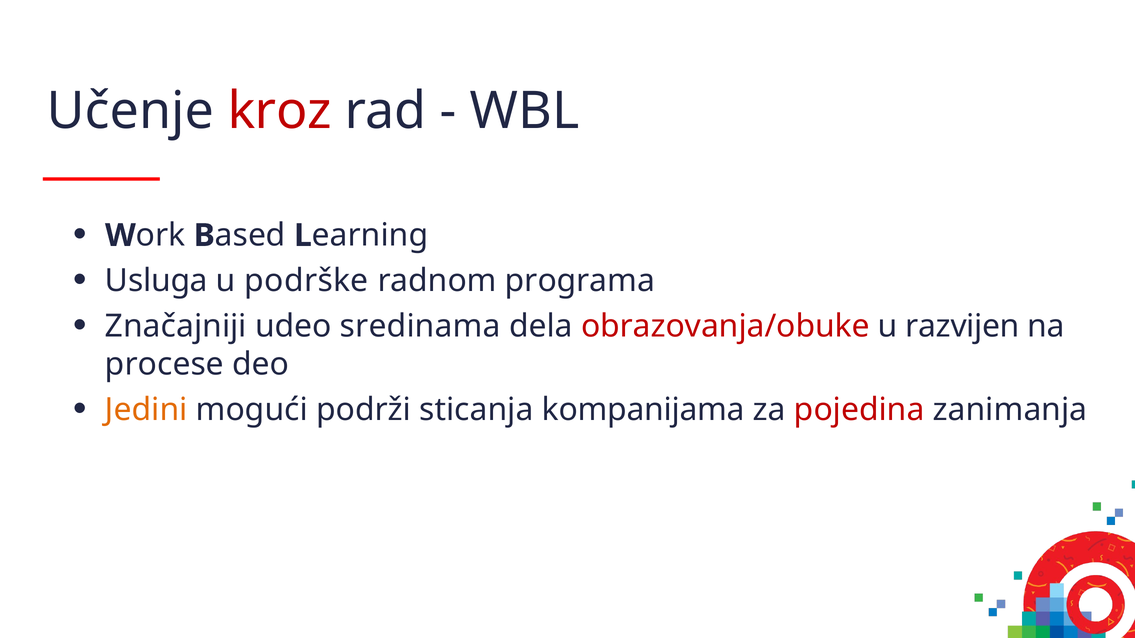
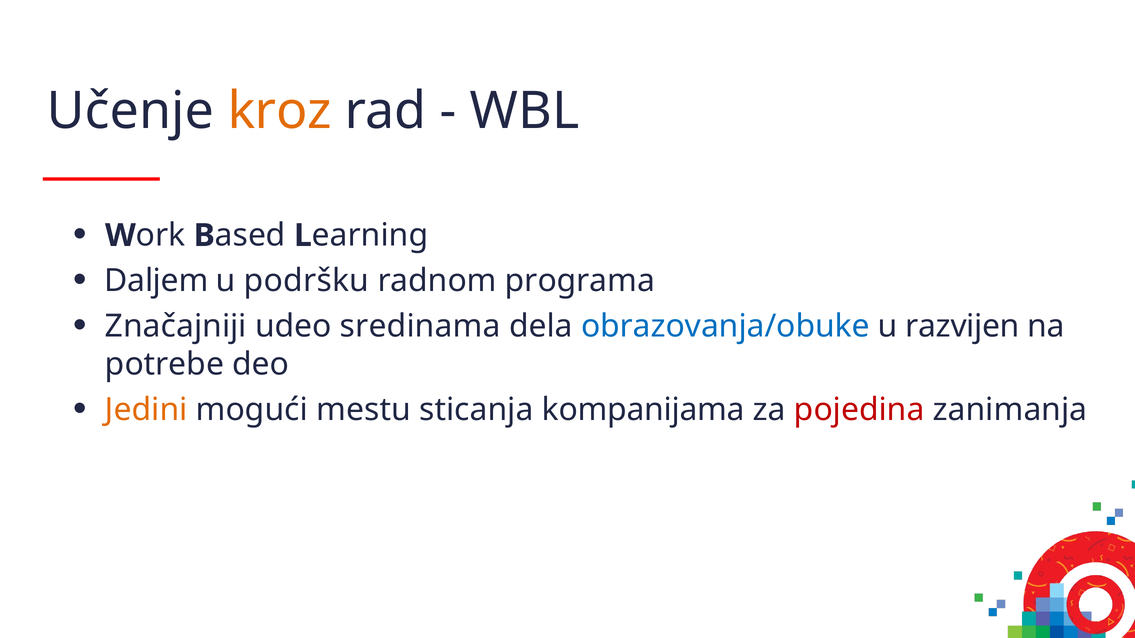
kroz colour: red -> orange
Usluga: Usluga -> Daljem
podrške: podrške -> podršku
obrazovanja/obuke colour: red -> blue
procese: procese -> potrebe
podrži: podrži -> mestu
